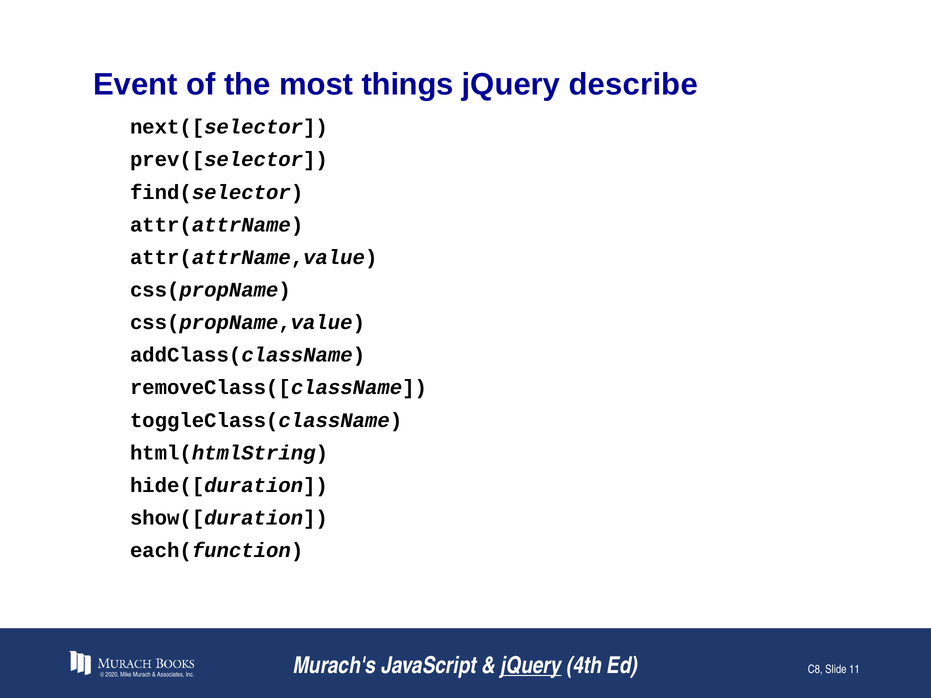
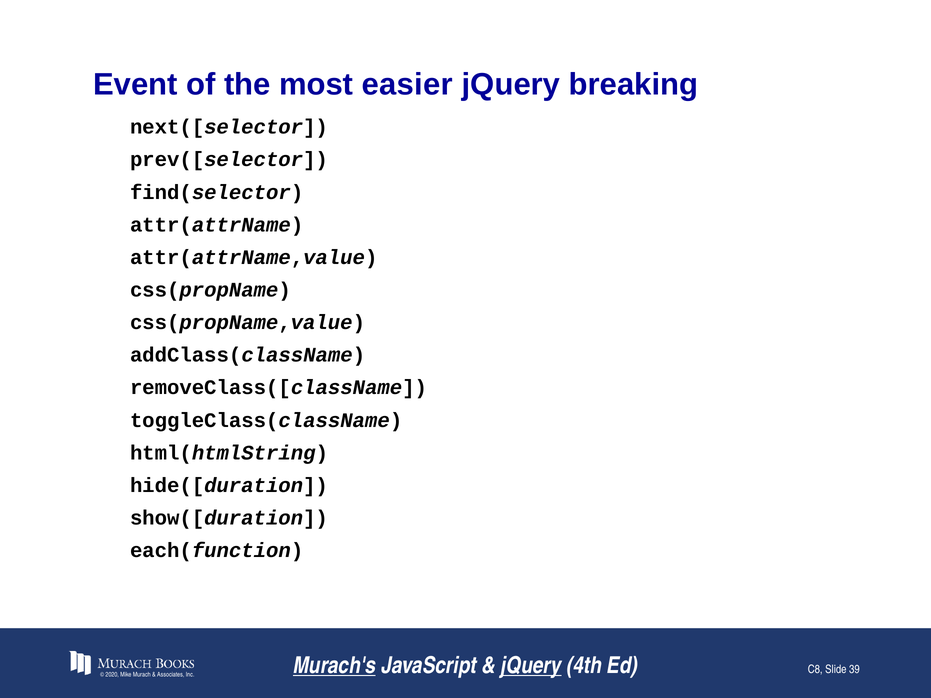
things: things -> easier
describe: describe -> breaking
Murach's underline: none -> present
11: 11 -> 39
